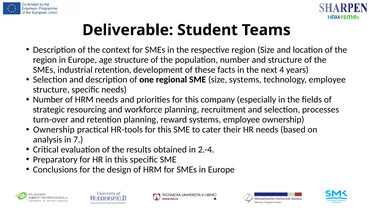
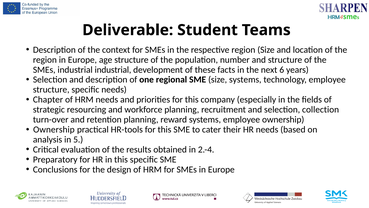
industrial retention: retention -> industrial
4: 4 -> 6
Number at (48, 99): Number -> Chapter
processes: processes -> collection
7: 7 -> 5
